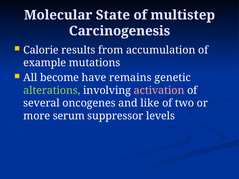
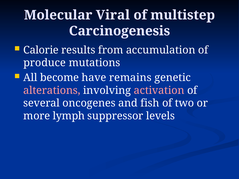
State: State -> Viral
example: example -> produce
alterations colour: light green -> pink
like: like -> fish
serum: serum -> lymph
